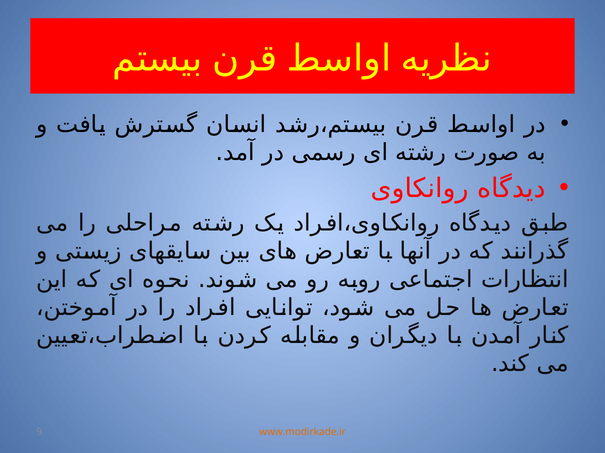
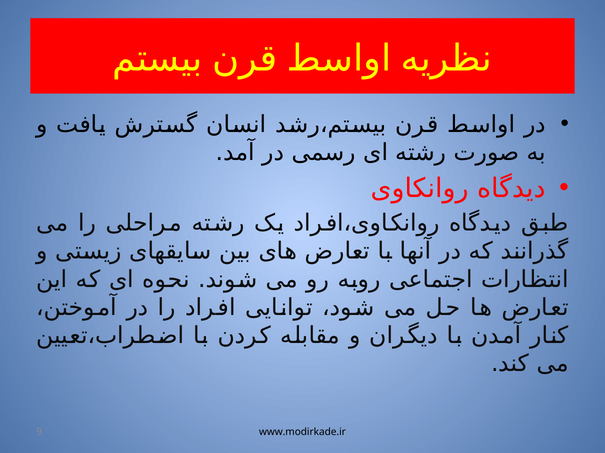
www.modirkade.ir colour: orange -> black
